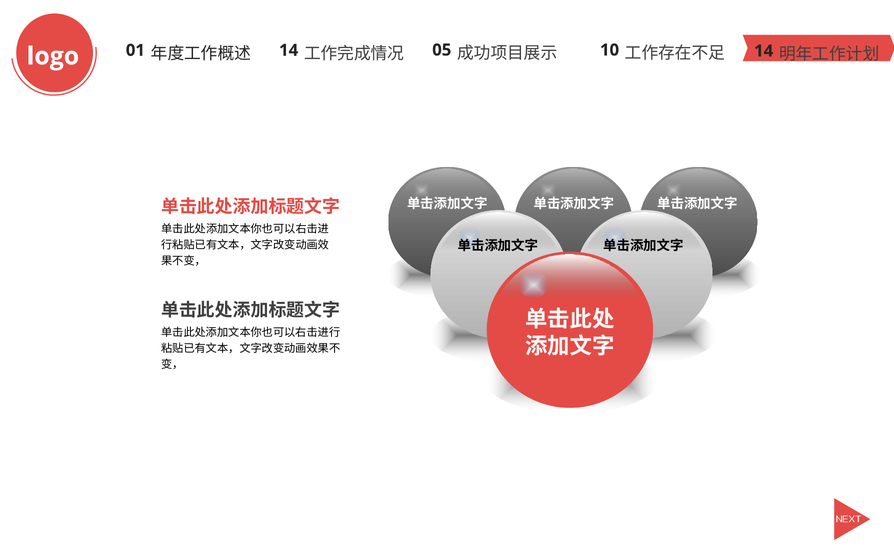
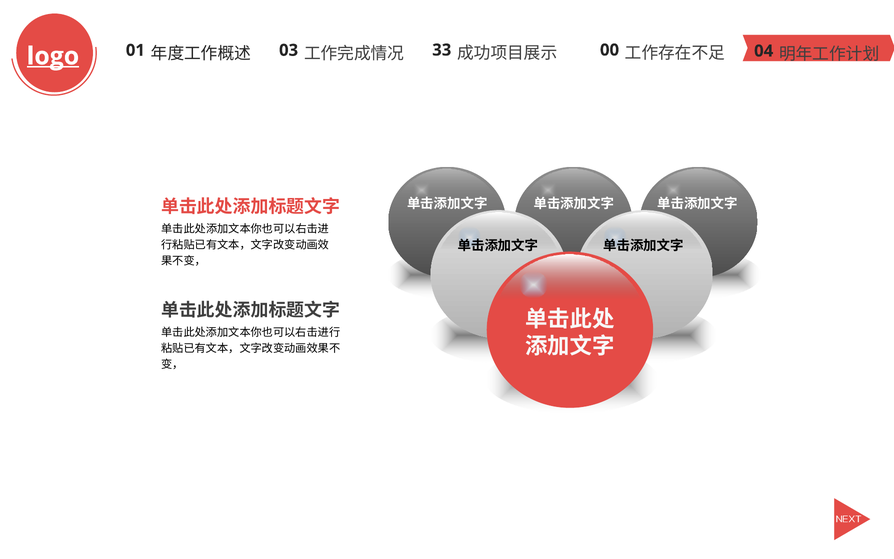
logo underline: none -> present
14 at (289, 50): 14 -> 03
05: 05 -> 33
10: 10 -> 00
14 at (764, 51): 14 -> 04
